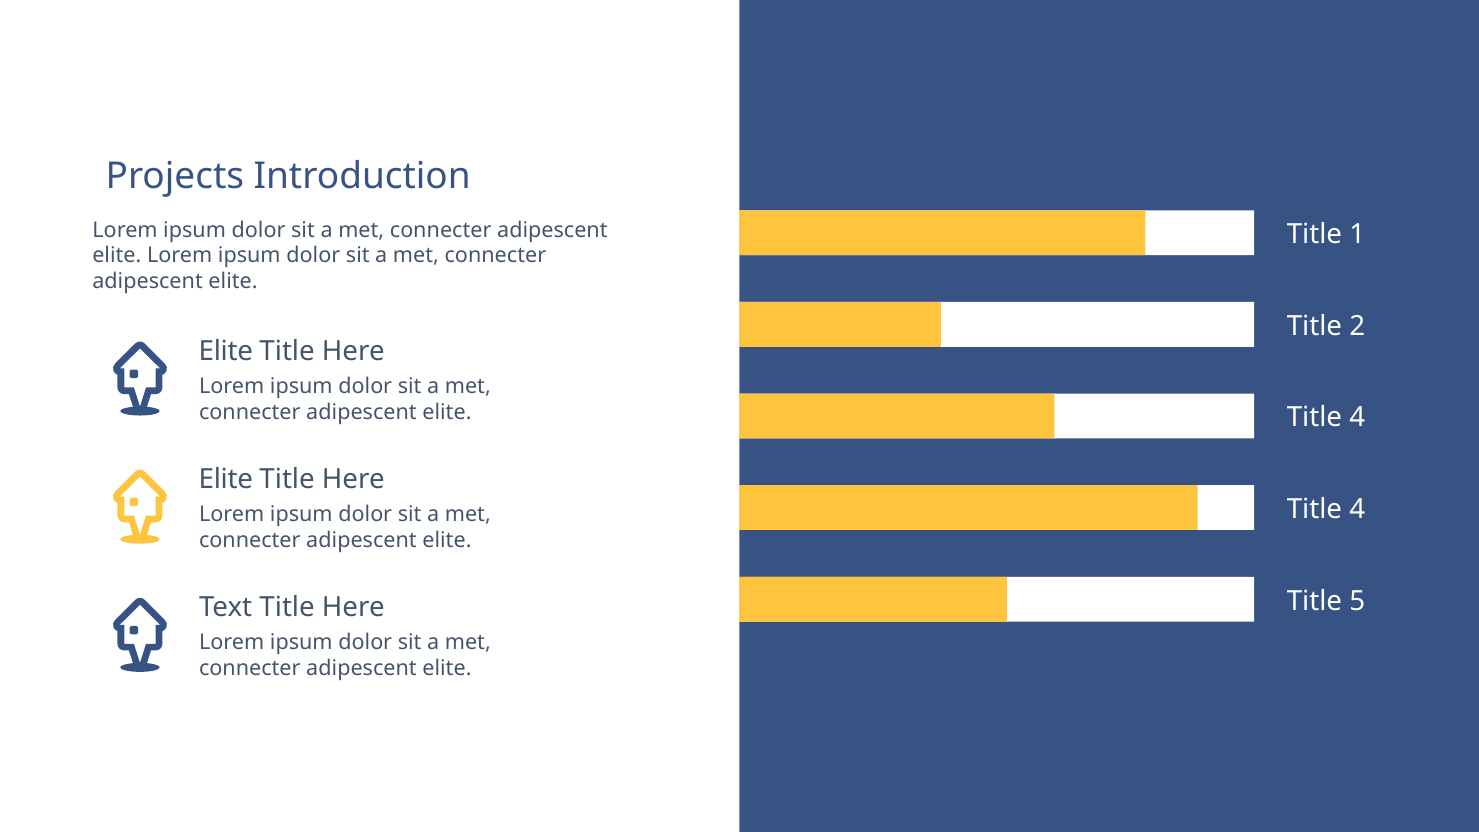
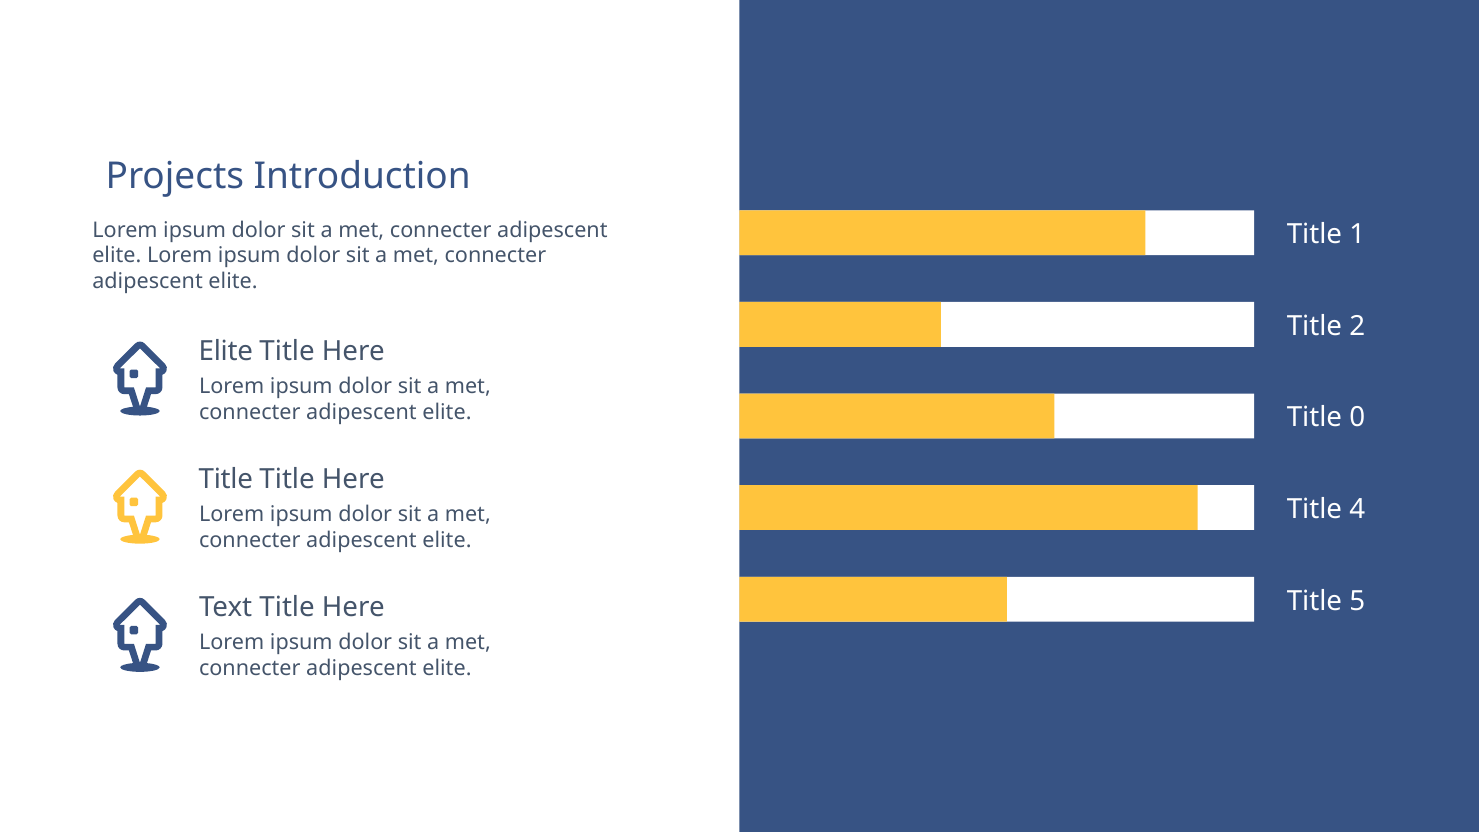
4 at (1357, 418): 4 -> 0
Elite at (226, 480): Elite -> Title
